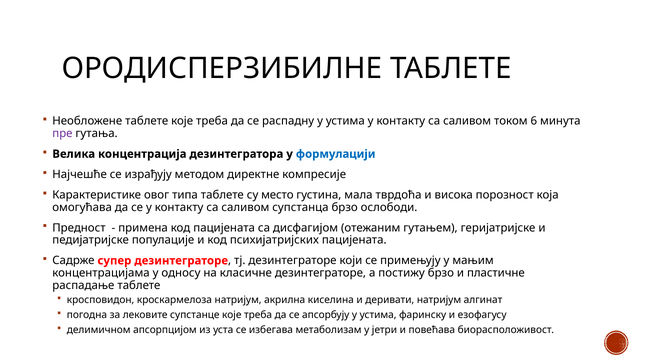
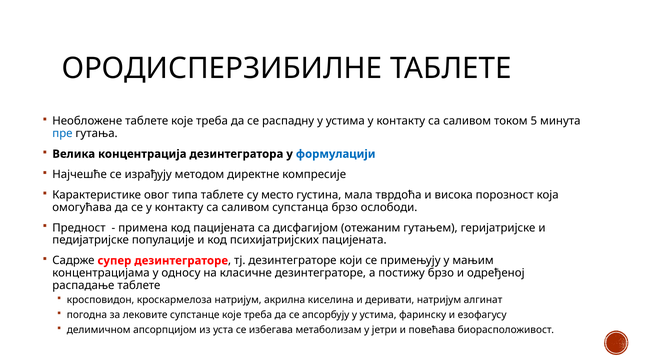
6: 6 -> 5
пре colour: purple -> blue
пластичне: пластичне -> одређеној
